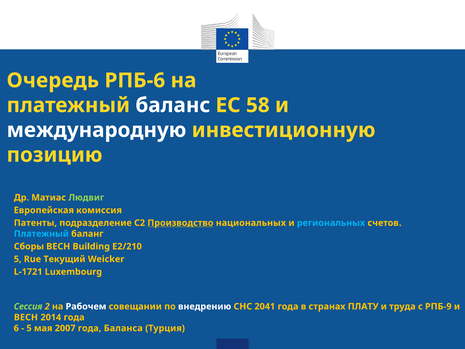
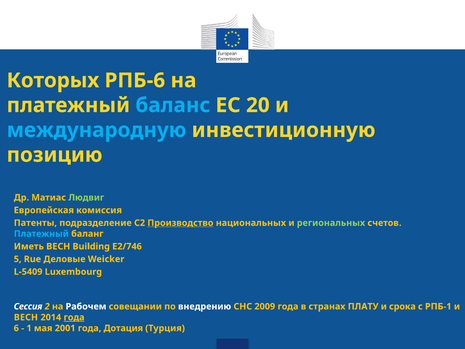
Очередь: Очередь -> Которых
баланс colour: white -> light blue
58: 58 -> 20
международную colour: white -> light blue
региональных colour: light blue -> light green
Сборы: Сборы -> Иметь
E2/210: E2/210 -> E2/746
Текущий: Текущий -> Деловые
L-1721: L-1721 -> L-5409
Сессия colour: light green -> white
2041: 2041 -> 2009
труда: труда -> срока
РПБ-9: РПБ-9 -> РПБ-1
года at (74, 317) underline: none -> present
5 at (29, 328): 5 -> 1
2007: 2007 -> 2001
Баланса: Баланса -> Дотация
